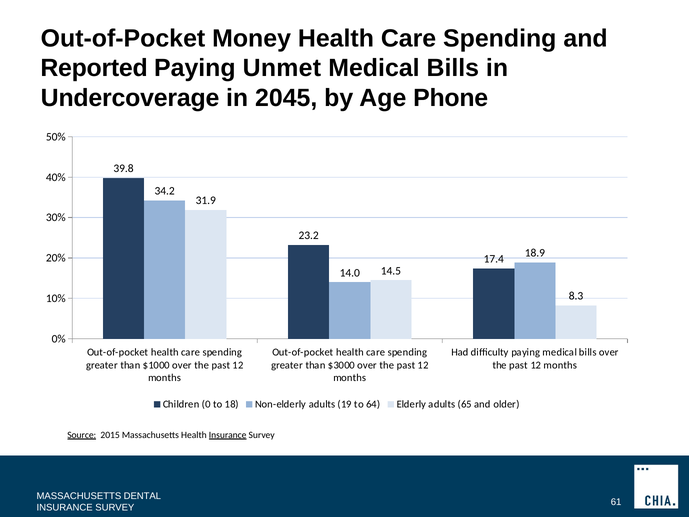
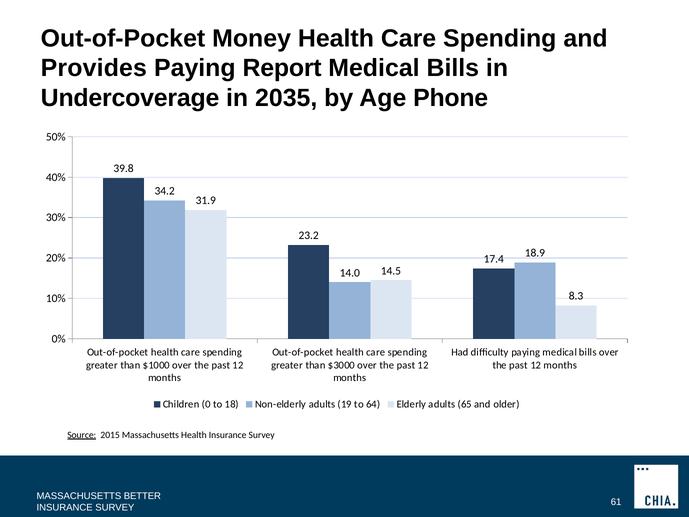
Reported: Reported -> Provides
Unmet: Unmet -> Report
2045: 2045 -> 2035
Insurance at (228, 435) underline: present -> none
DENTAL: DENTAL -> BETTER
